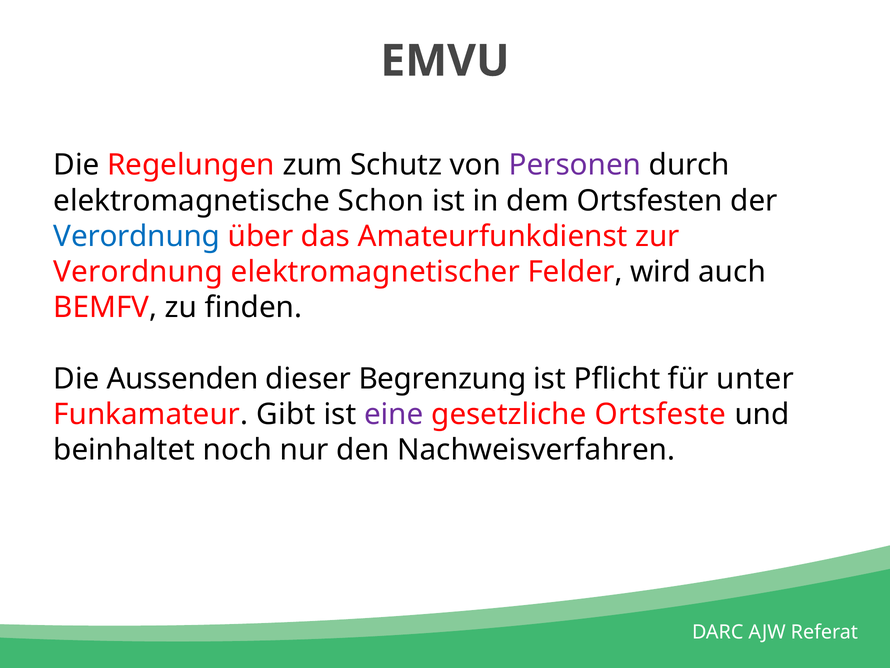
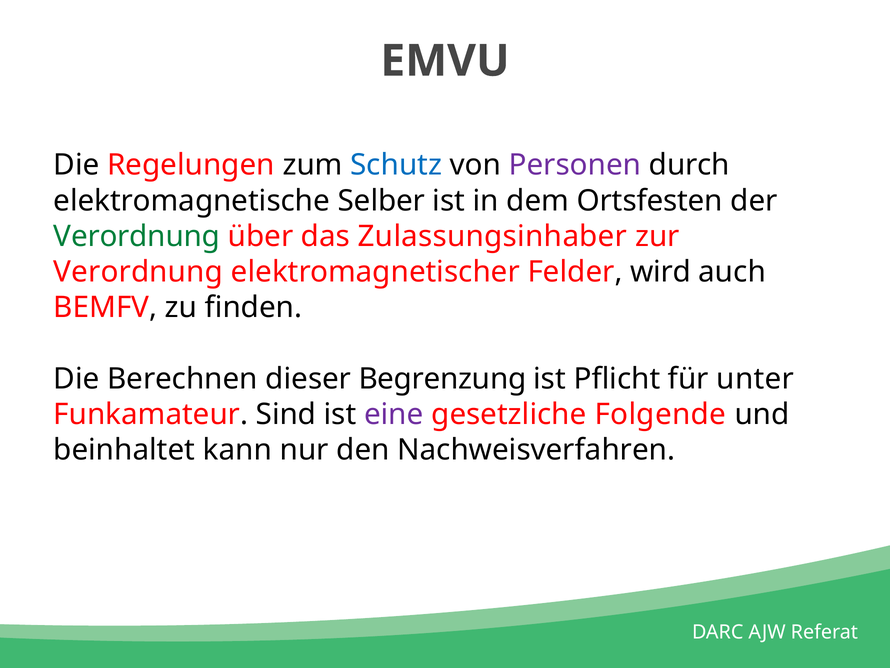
Schutz colour: black -> blue
Schon: Schon -> Selber
Verordnung at (137, 236) colour: blue -> green
Amateurfunkdienst: Amateurfunkdienst -> Zulassungsinhaber
Aussenden: Aussenden -> Berechnen
Gibt: Gibt -> Sind
Ortsfeste: Ortsfeste -> Folgende
noch: noch -> kann
